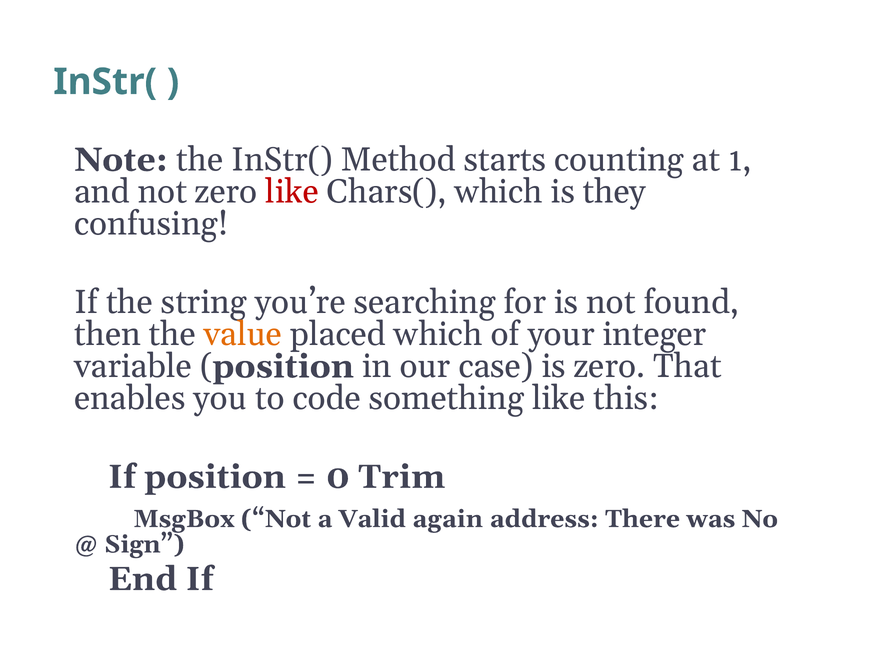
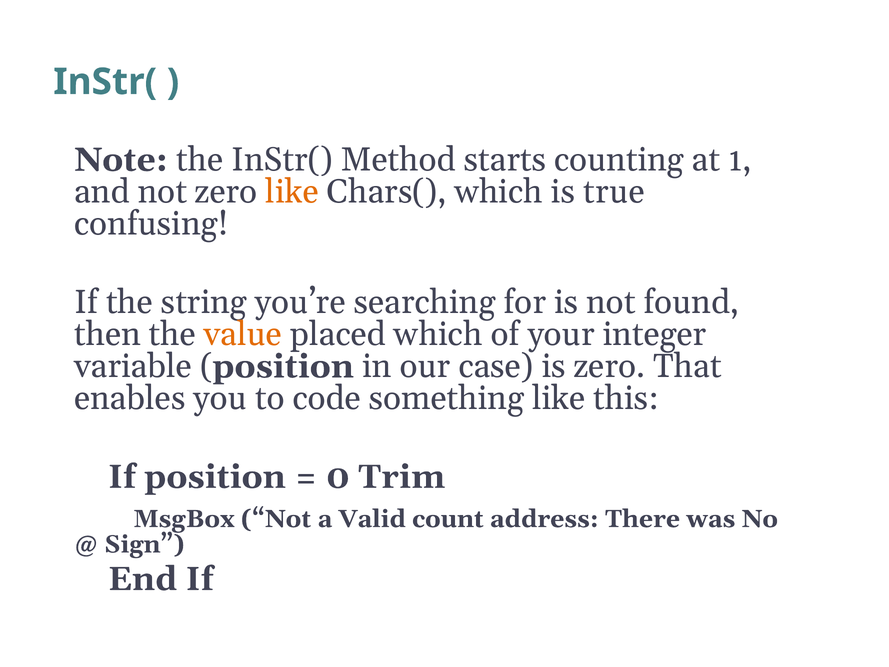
like at (292, 192) colour: red -> orange
they: they -> true
again: again -> count
